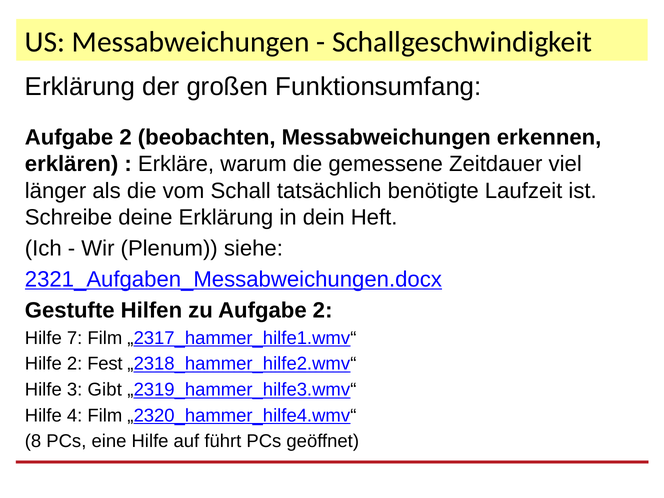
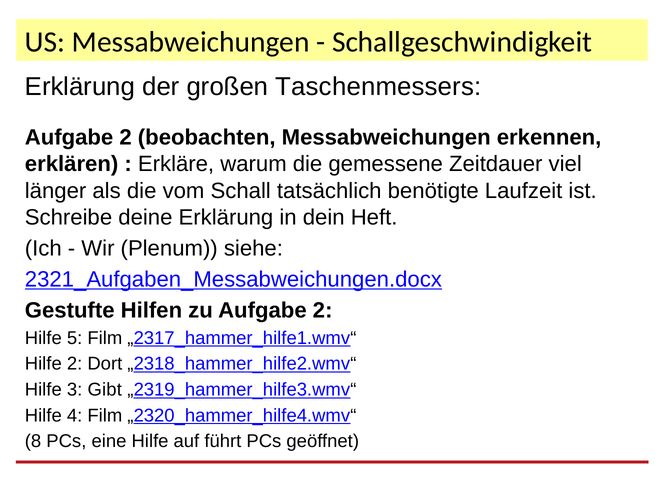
Funktionsumfang: Funktionsumfang -> Taschenmessers
7: 7 -> 5
Fest: Fest -> Dort
